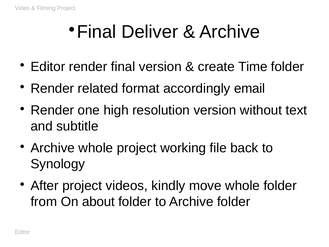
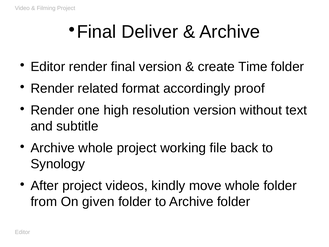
email: email -> proof
about: about -> given
